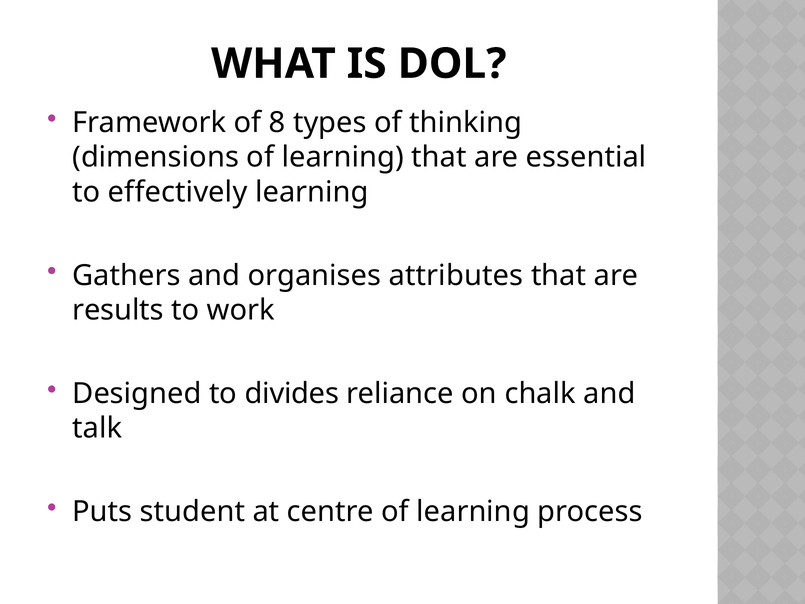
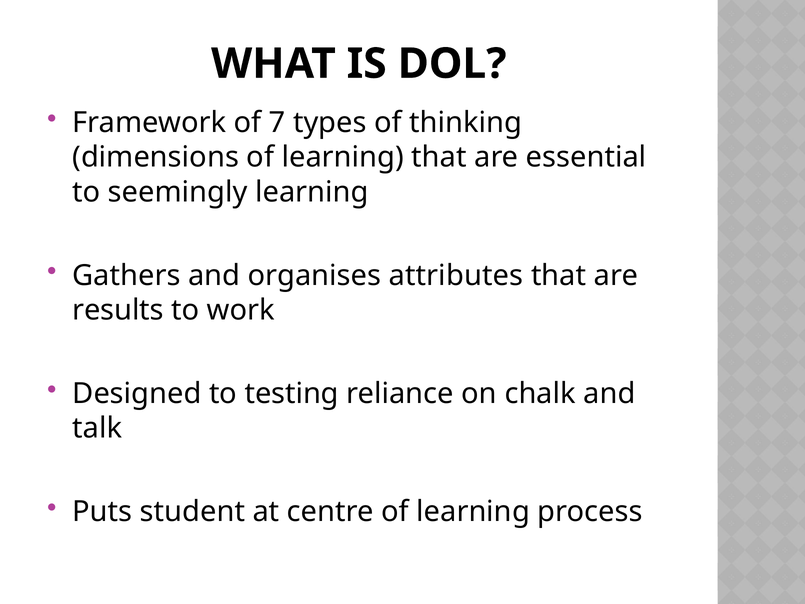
8: 8 -> 7
effectively: effectively -> seemingly
divides: divides -> testing
